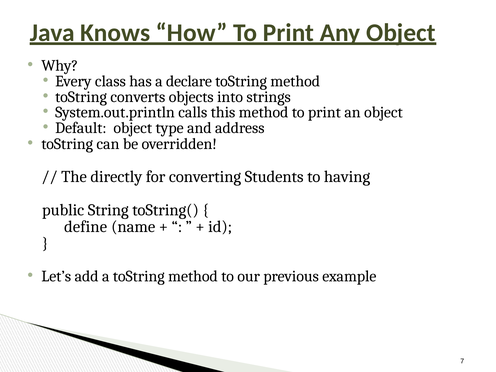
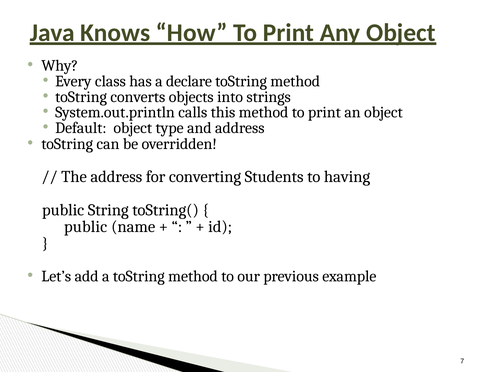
The directly: directly -> address
define at (86, 227): define -> public
